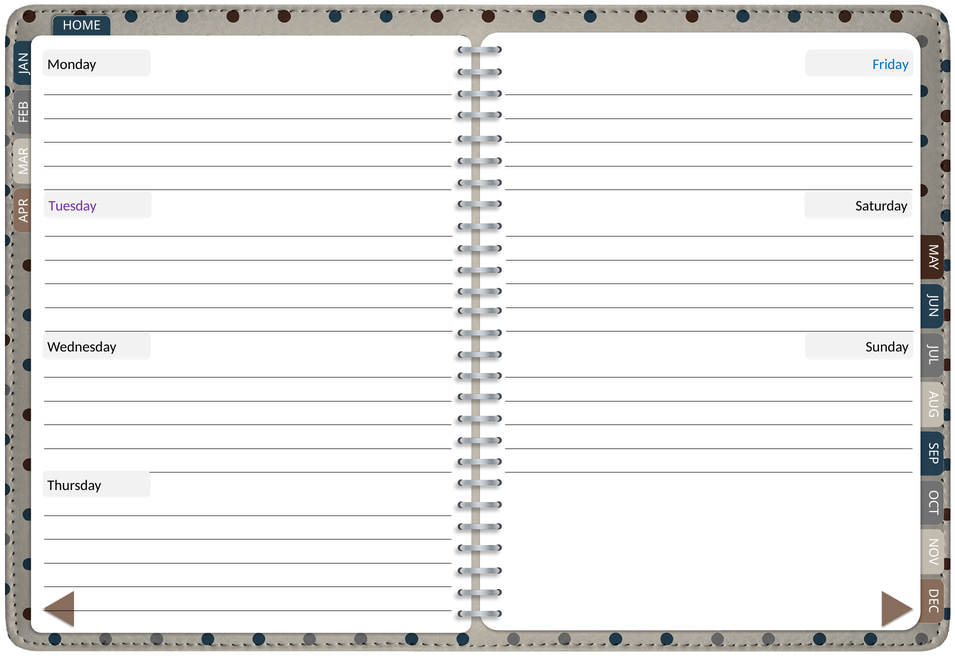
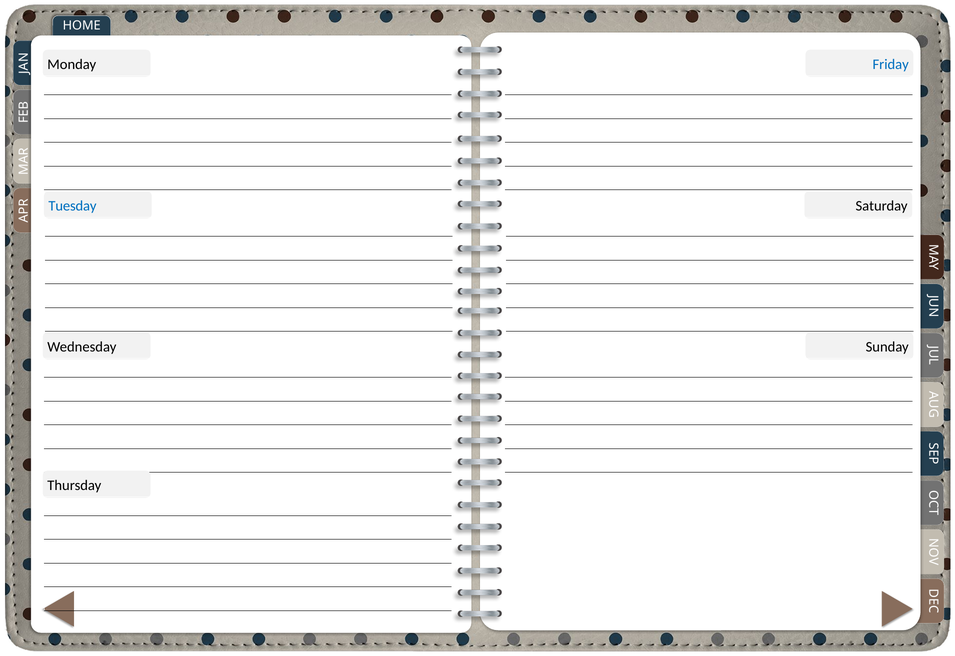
Tuesday colour: purple -> blue
